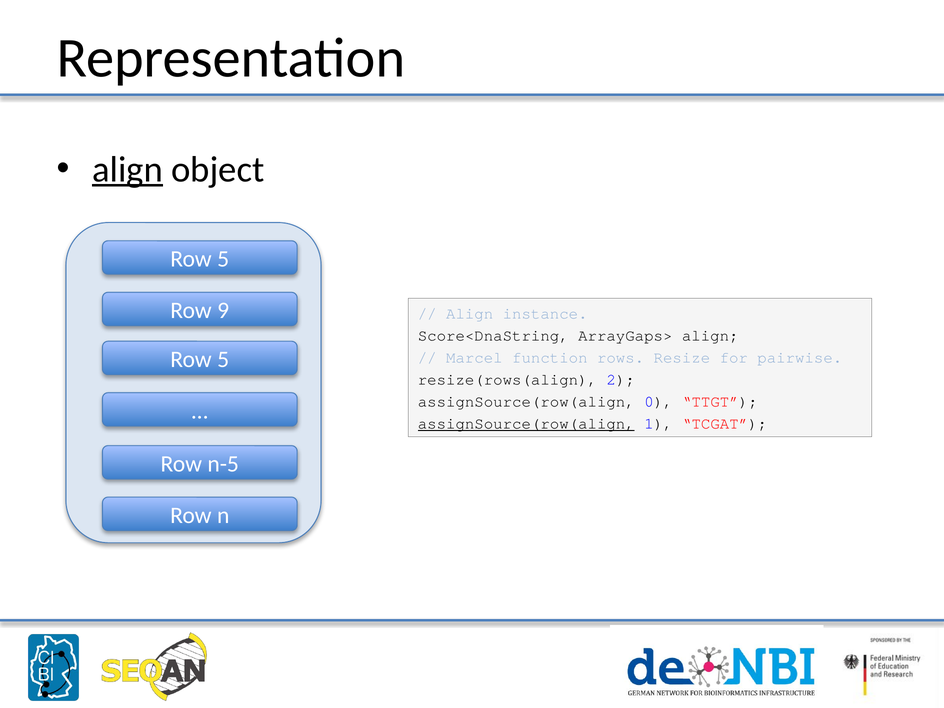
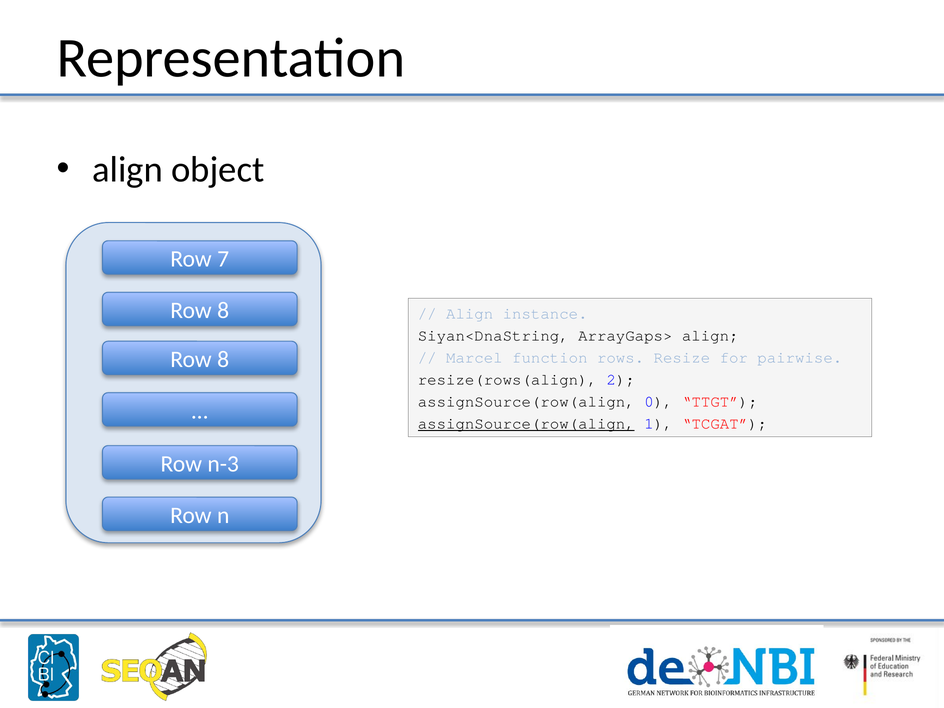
align at (127, 169) underline: present -> none
5 at (223, 259): 5 -> 7
9 at (223, 311): 9 -> 8
Score<DnaString: Score<DnaString -> Siyan<DnaString
5 at (223, 360): 5 -> 8
n-5: n-5 -> n-3
